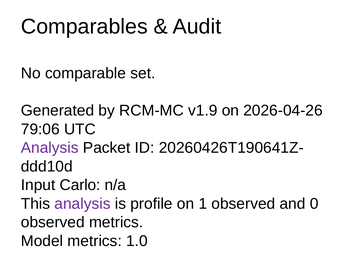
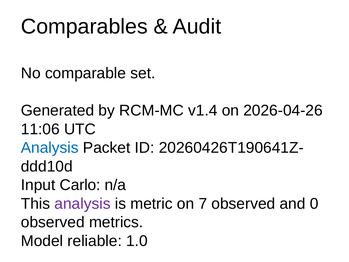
v1.9: v1.9 -> v1.4
79:06: 79:06 -> 11:06
Analysis at (50, 148) colour: purple -> blue
profile: profile -> metric
1: 1 -> 7
Model metrics: metrics -> reliable
